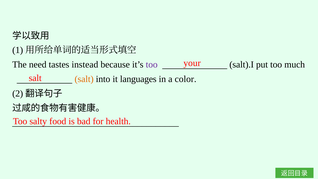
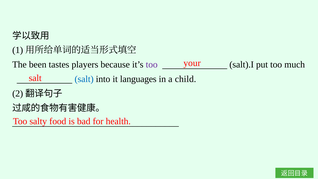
need: need -> been
instead: instead -> players
salt at (84, 79) colour: orange -> blue
color: color -> child
